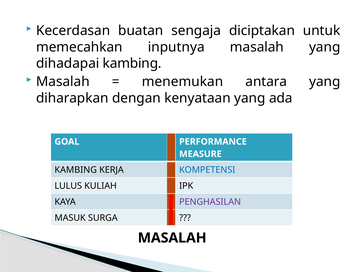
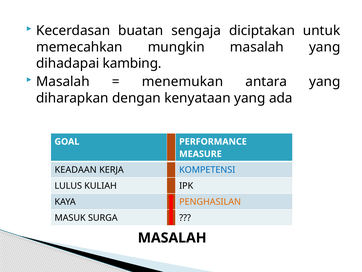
inputnya: inputnya -> mungkin
KAMBING at (76, 170): KAMBING -> KEADAAN
PENGHASILAN colour: purple -> orange
